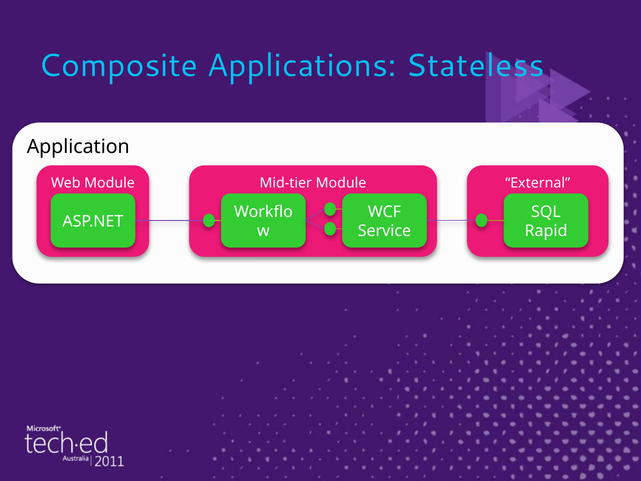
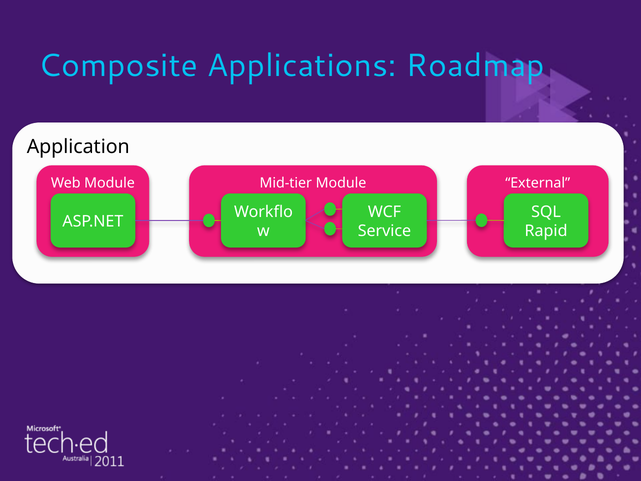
Stateless: Stateless -> Roadmap
